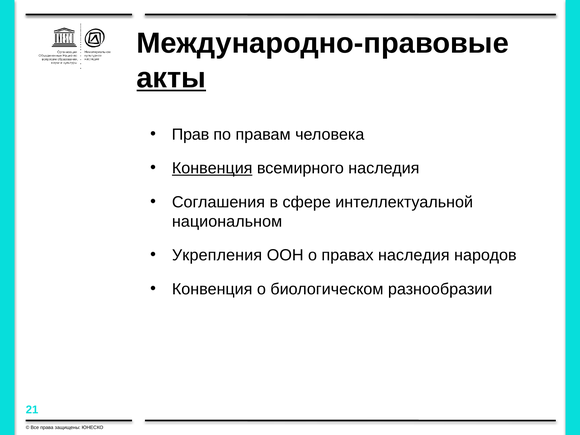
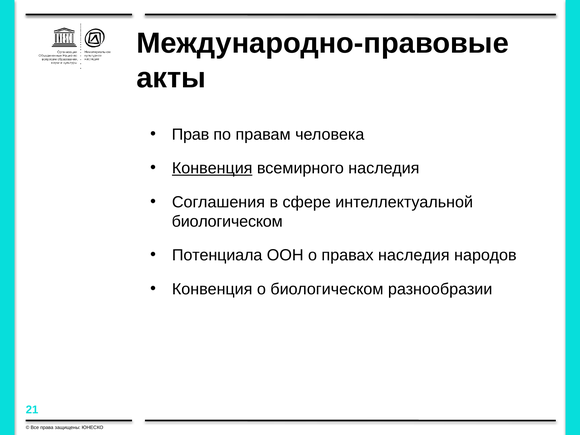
акты underline: present -> none
национальном at (227, 221): национальном -> биологическом
Укрепления: Укрепления -> Потенциала
